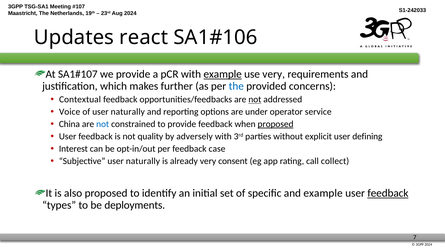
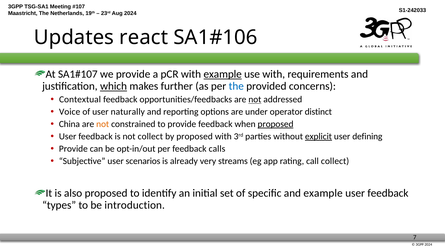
use very: very -> with
which underline: none -> present
service: service -> distinct
not at (103, 124) colour: blue -> orange
not quality: quality -> collect
by adversely: adversely -> proposed
explicit underline: none -> present
Interest at (73, 149): Interest -> Provide
case: case -> calls
Subjective user naturally: naturally -> scenarios
consent: consent -> streams
feedback at (388, 194) underline: present -> none
deployments: deployments -> introduction
